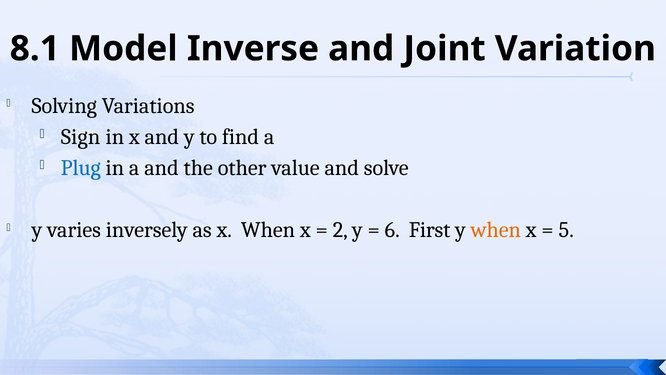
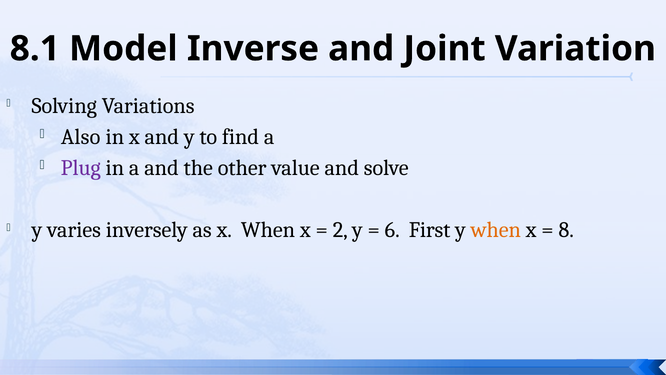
Sign: Sign -> Also
Plug colour: blue -> purple
5: 5 -> 8
